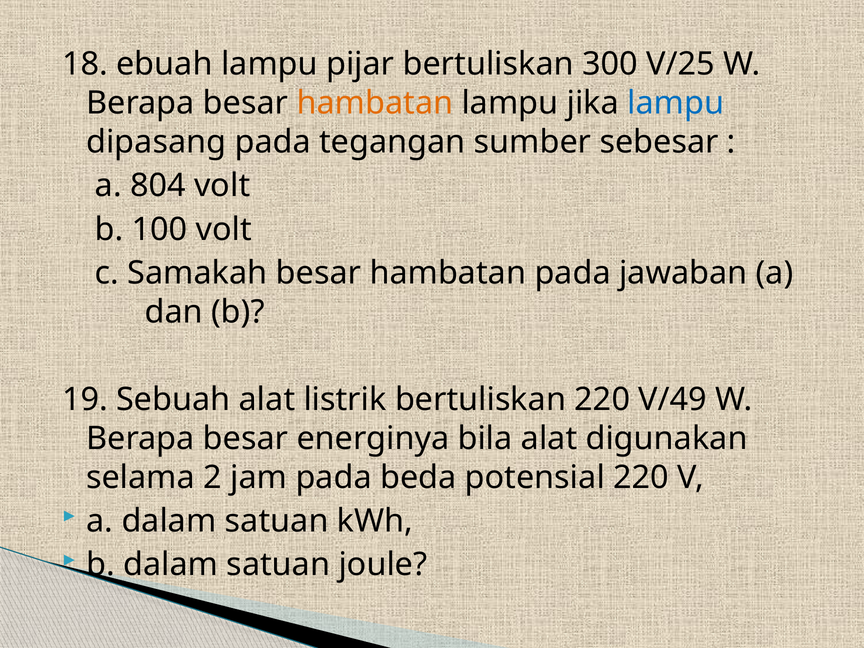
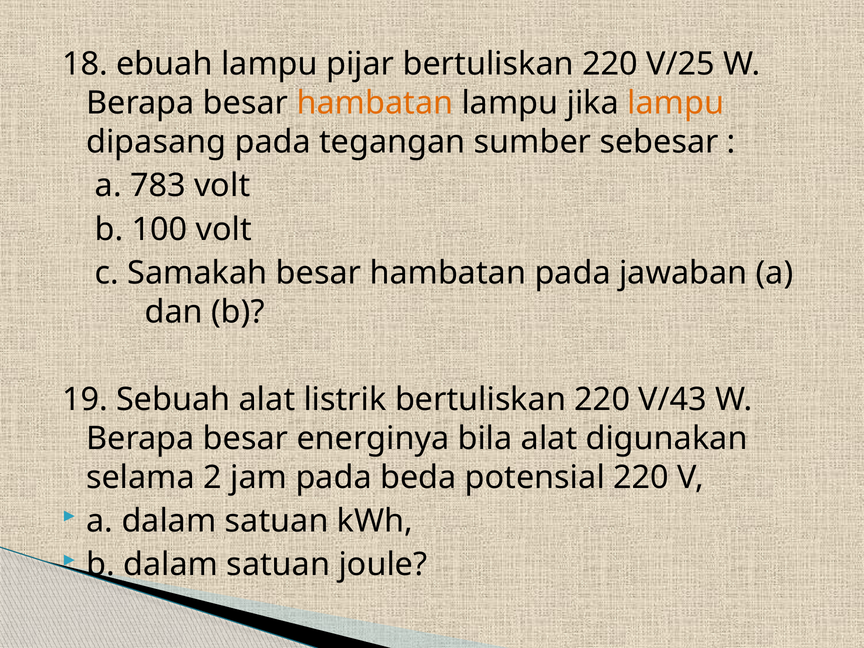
pijar bertuliskan 300: 300 -> 220
lampu at (676, 103) colour: blue -> orange
804: 804 -> 783
V/49: V/49 -> V/43
